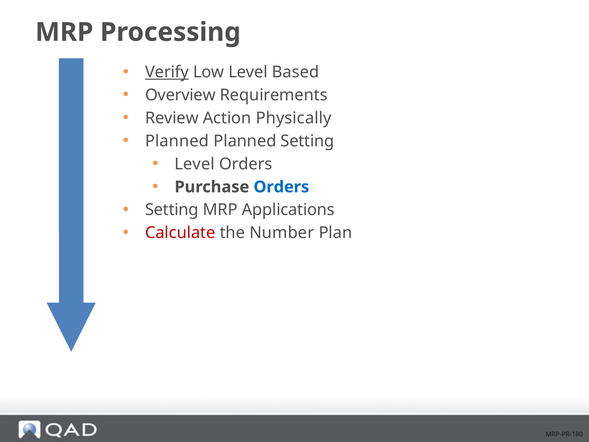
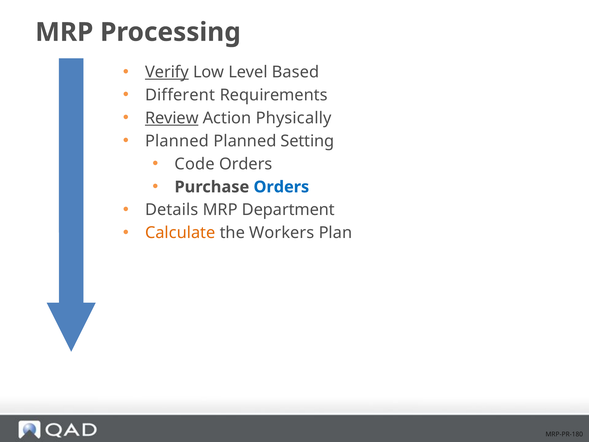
Overview: Overview -> Different
Review underline: none -> present
Level at (195, 164): Level -> Code
Setting at (172, 210): Setting -> Details
Applications: Applications -> Department
Calculate colour: red -> orange
Number: Number -> Workers
